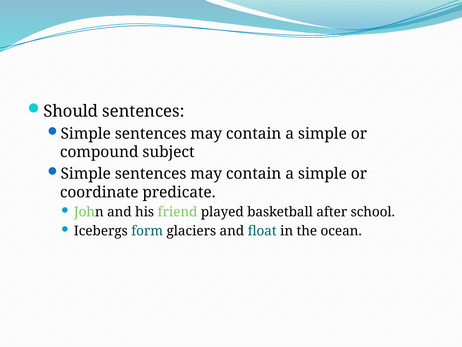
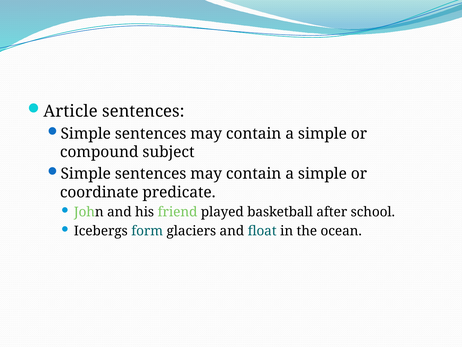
Should: Should -> Article
